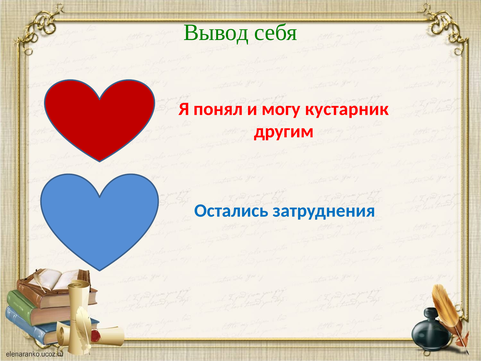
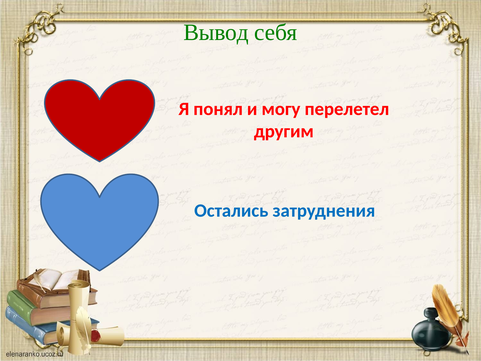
кустарник: кустарник -> перелетел
